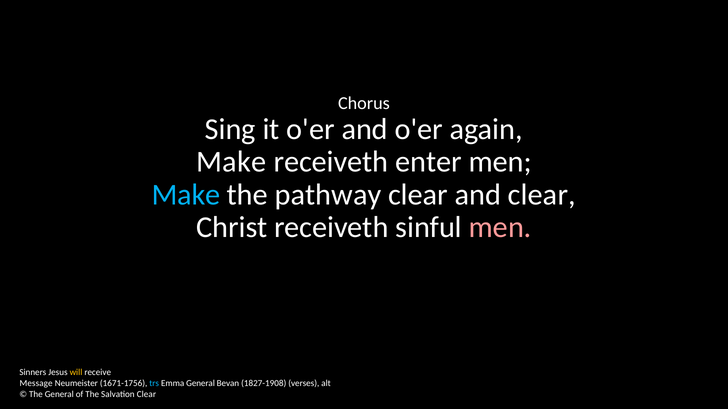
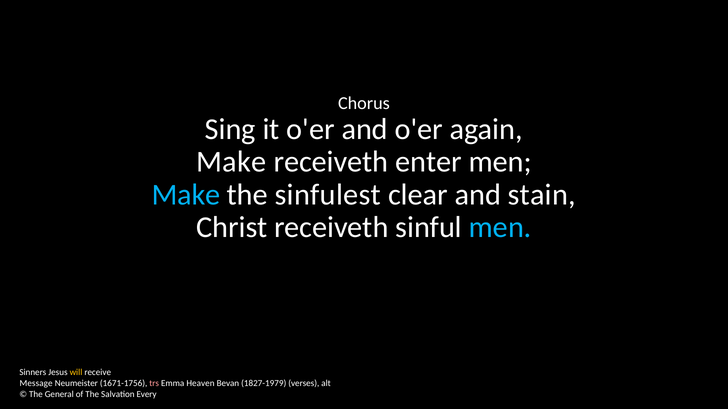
pathway: pathway -> sinfulest
and clear: clear -> stain
men at (500, 228) colour: pink -> light blue
trs colour: light blue -> pink
Emma General: General -> Heaven
1827-1908: 1827-1908 -> 1827-1979
Salvation Clear: Clear -> Every
